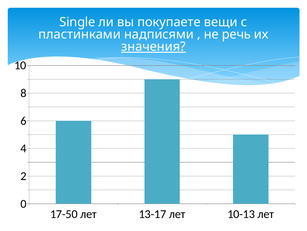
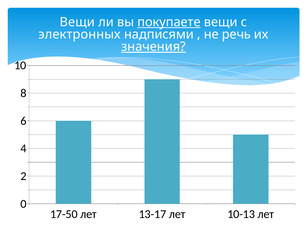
Single at (77, 22): Single -> Вещи
покупаете underline: none -> present
пластинками: пластинками -> электронных
